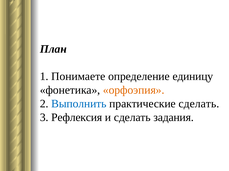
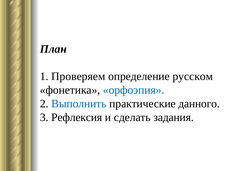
Понимаете: Понимаете -> Проверяем
единицу: единицу -> русском
орфоэпия colour: orange -> blue
практические сделать: сделать -> данного
